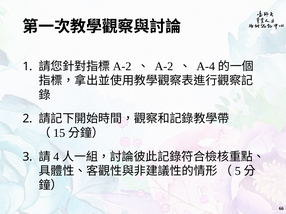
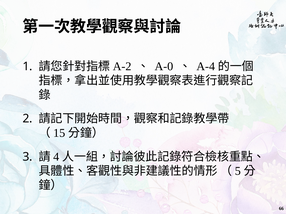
A-2 at (164, 67): A-2 -> A-0
